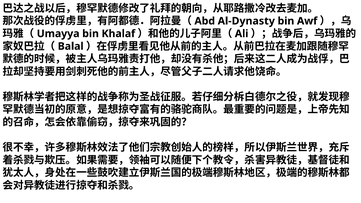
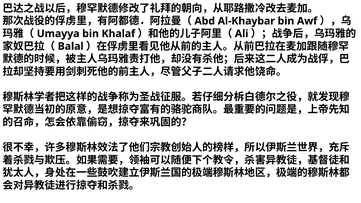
Al-Dynasty: Al-Dynasty -> Al-Khaybar
